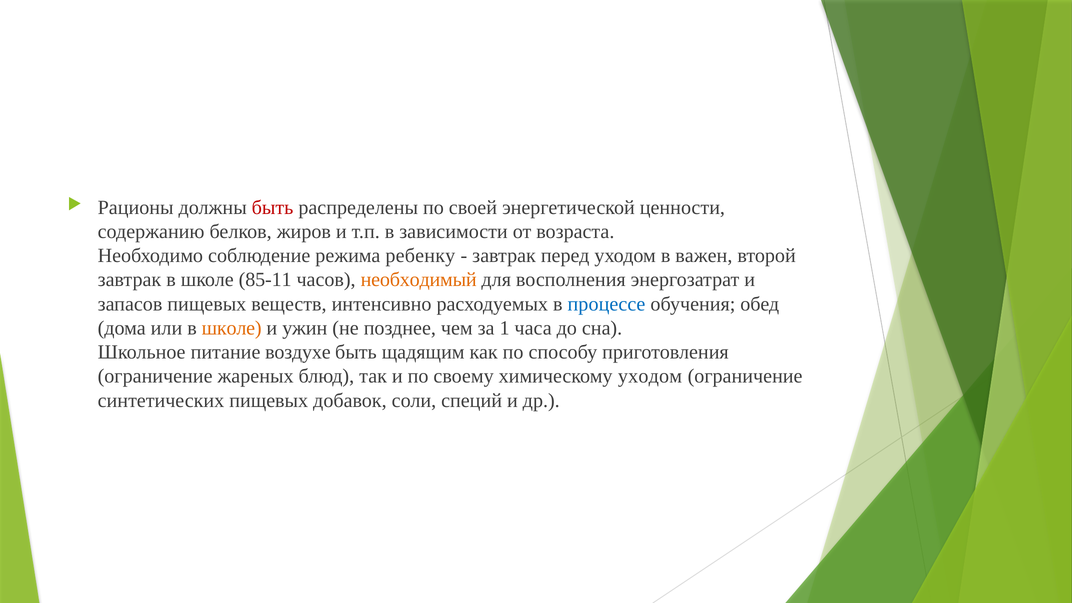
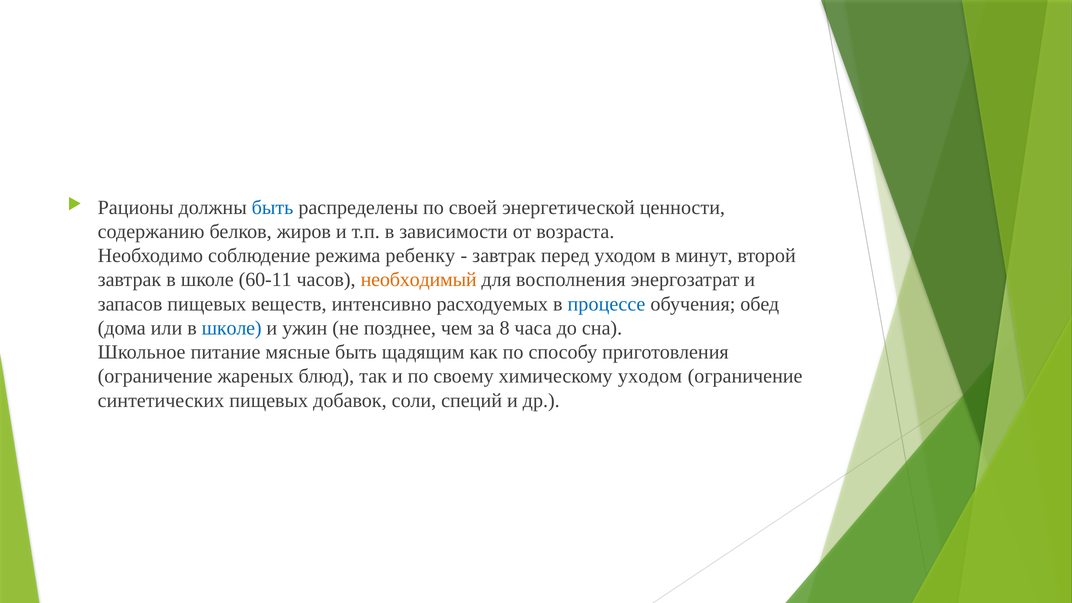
быть at (273, 207) colour: red -> blue
важен: важен -> минут
85-11: 85-11 -> 60-11
школе at (232, 328) colour: orange -> blue
1: 1 -> 8
воздухе: воздухе -> мясные
